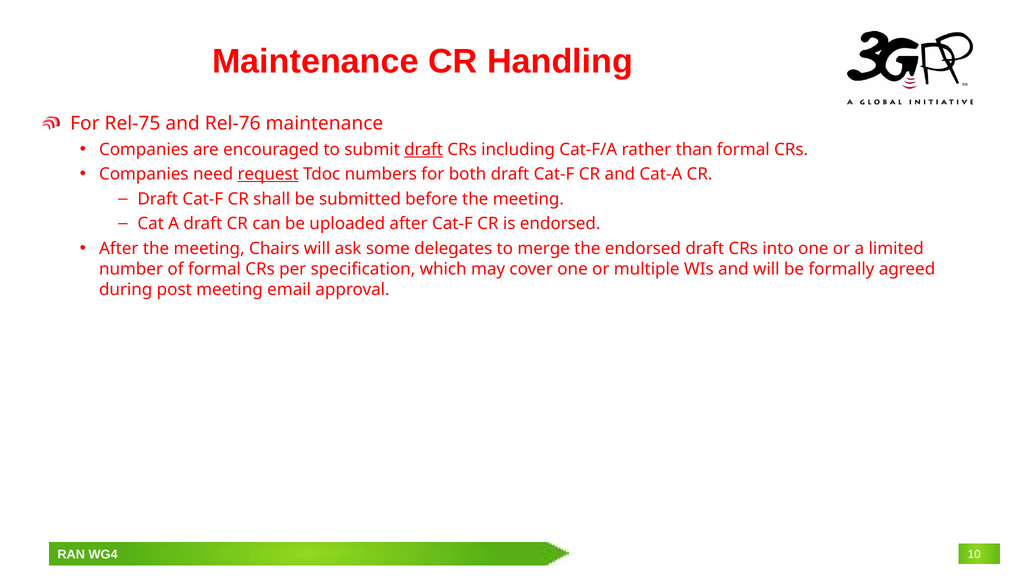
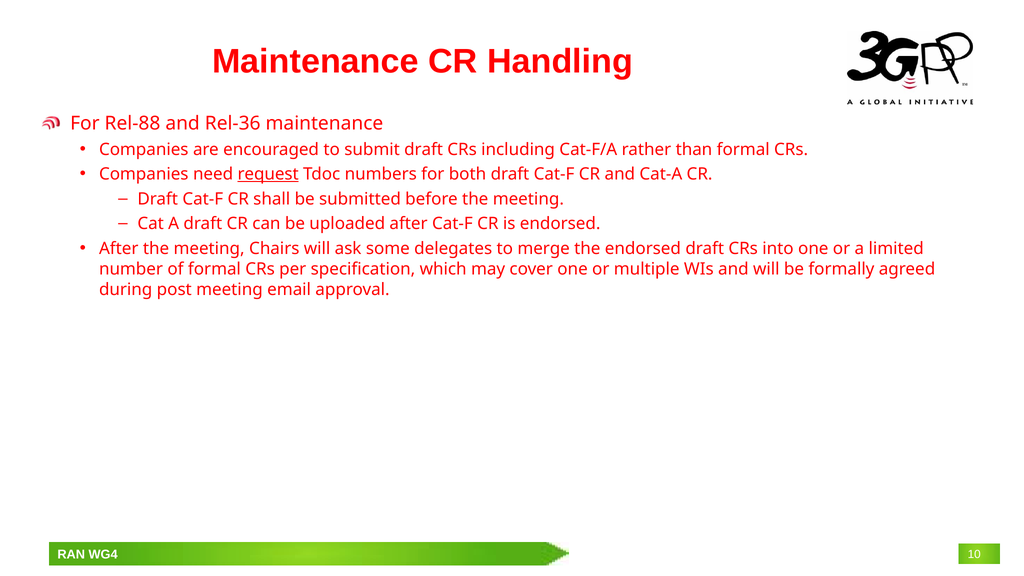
Rel-75: Rel-75 -> Rel-88
Rel-76: Rel-76 -> Rel-36
draft at (424, 150) underline: present -> none
